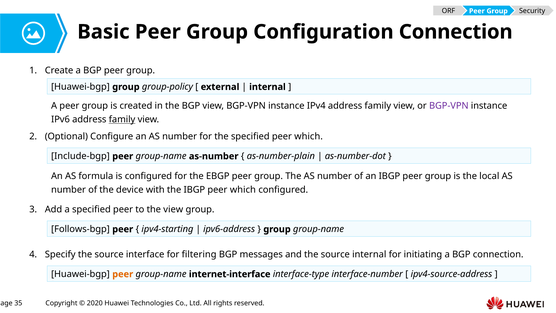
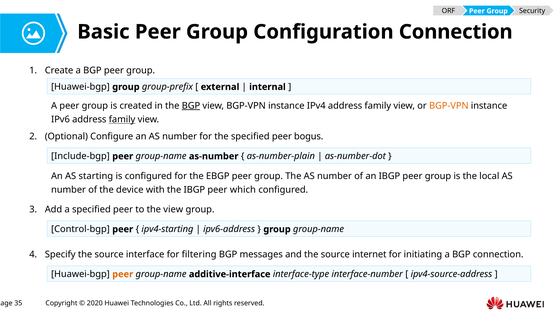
group-policy: group-policy -> group-prefix
BGP at (191, 106) underline: none -> present
BGP-VPN at (449, 106) colour: purple -> orange
specified peer which: which -> bogus
formula: formula -> starting
Follows-bgp: Follows-bgp -> Control-bgp
source internal: internal -> internet
internet-interface: internet-interface -> additive-interface
